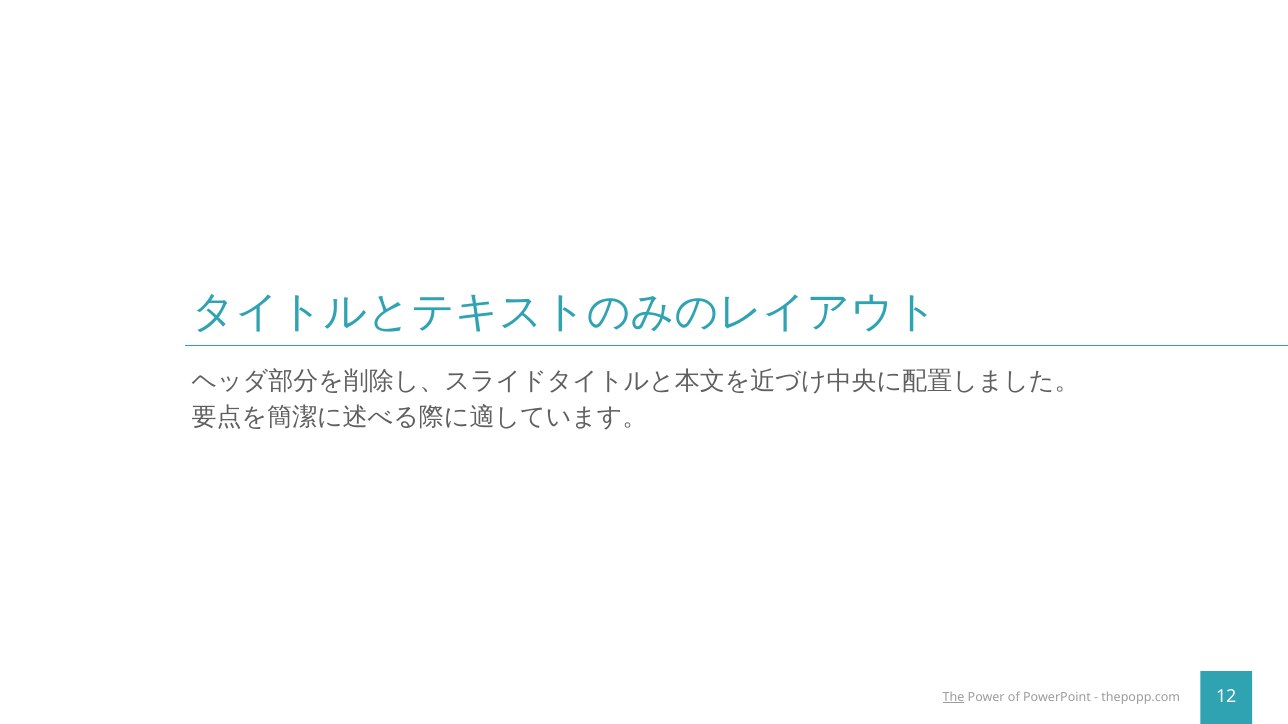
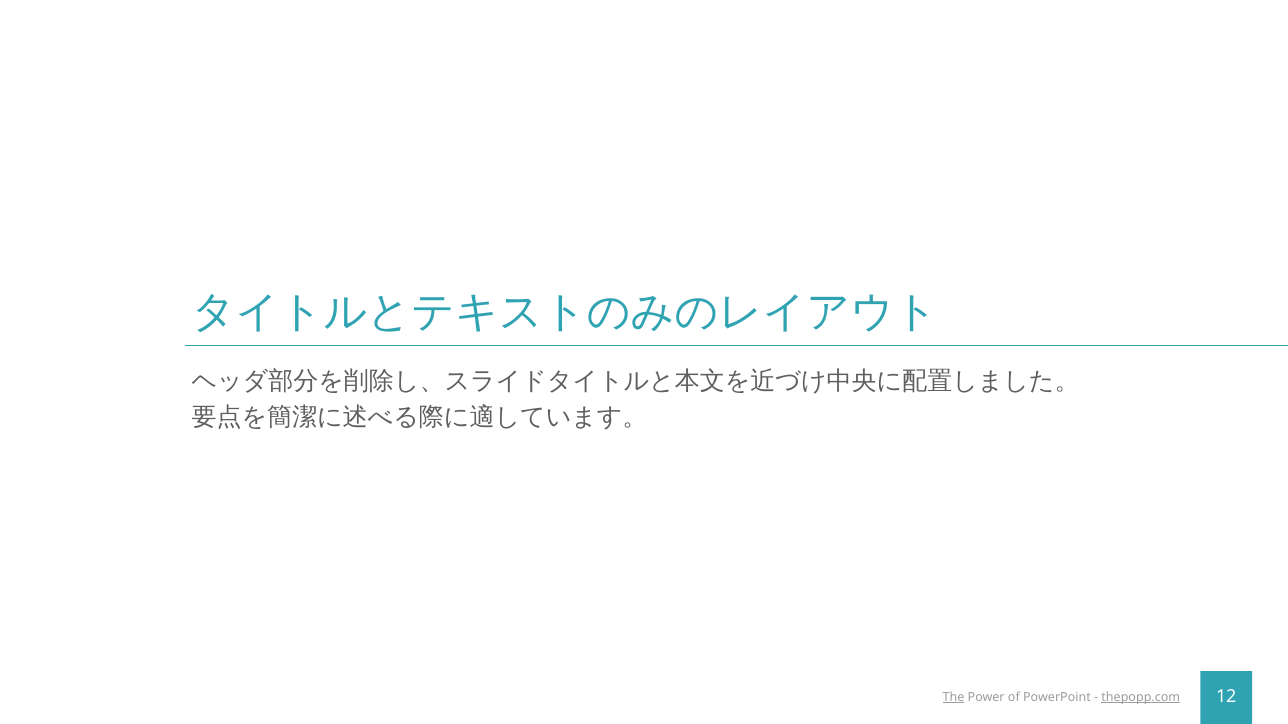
thepopp.com underline: none -> present
